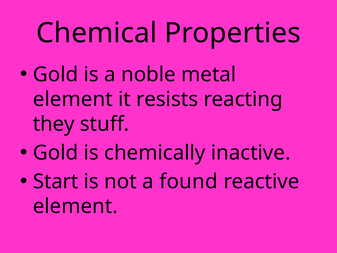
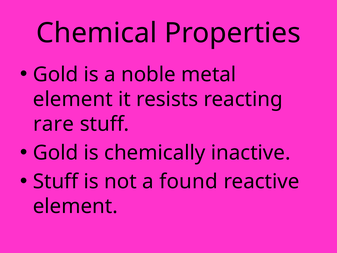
they: they -> rare
Start at (56, 182): Start -> Stuff
